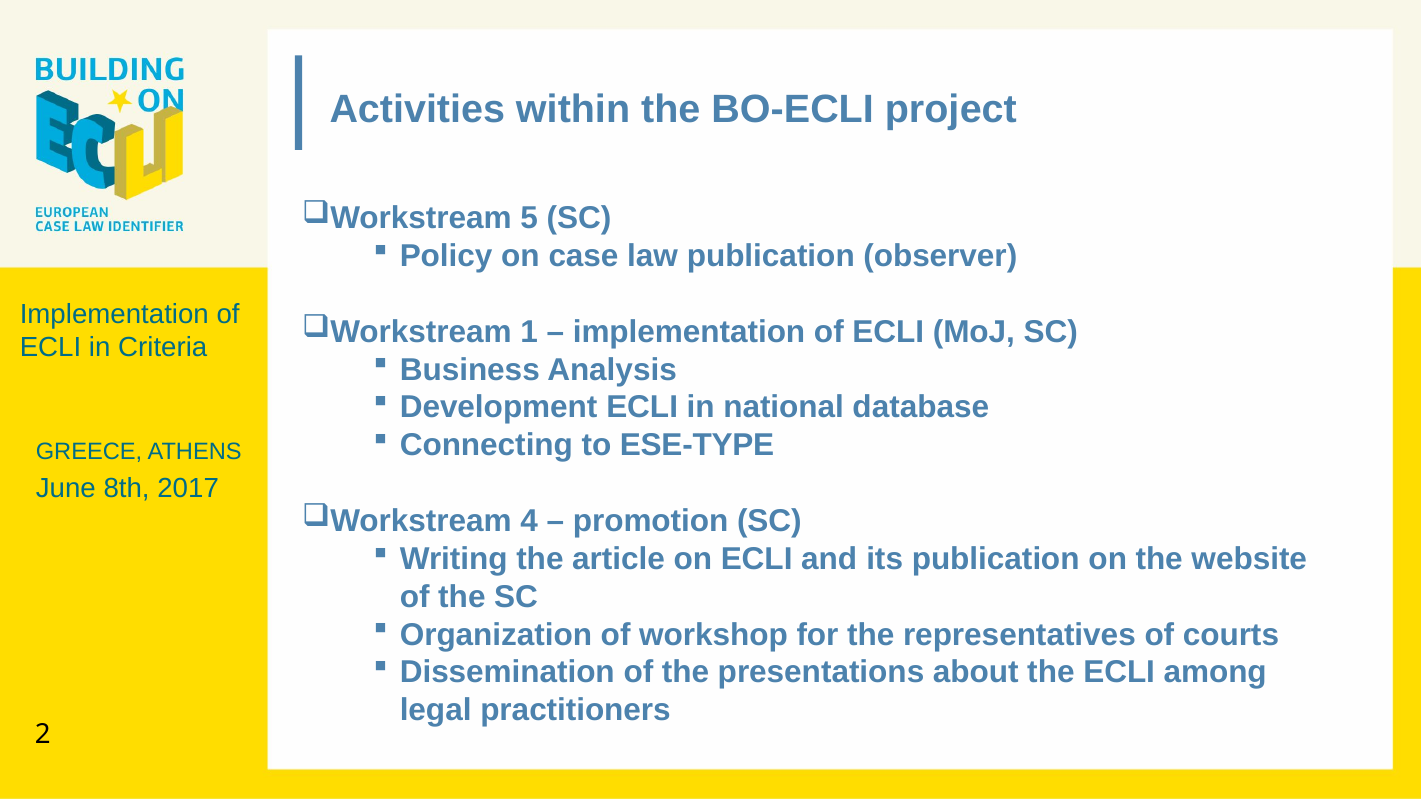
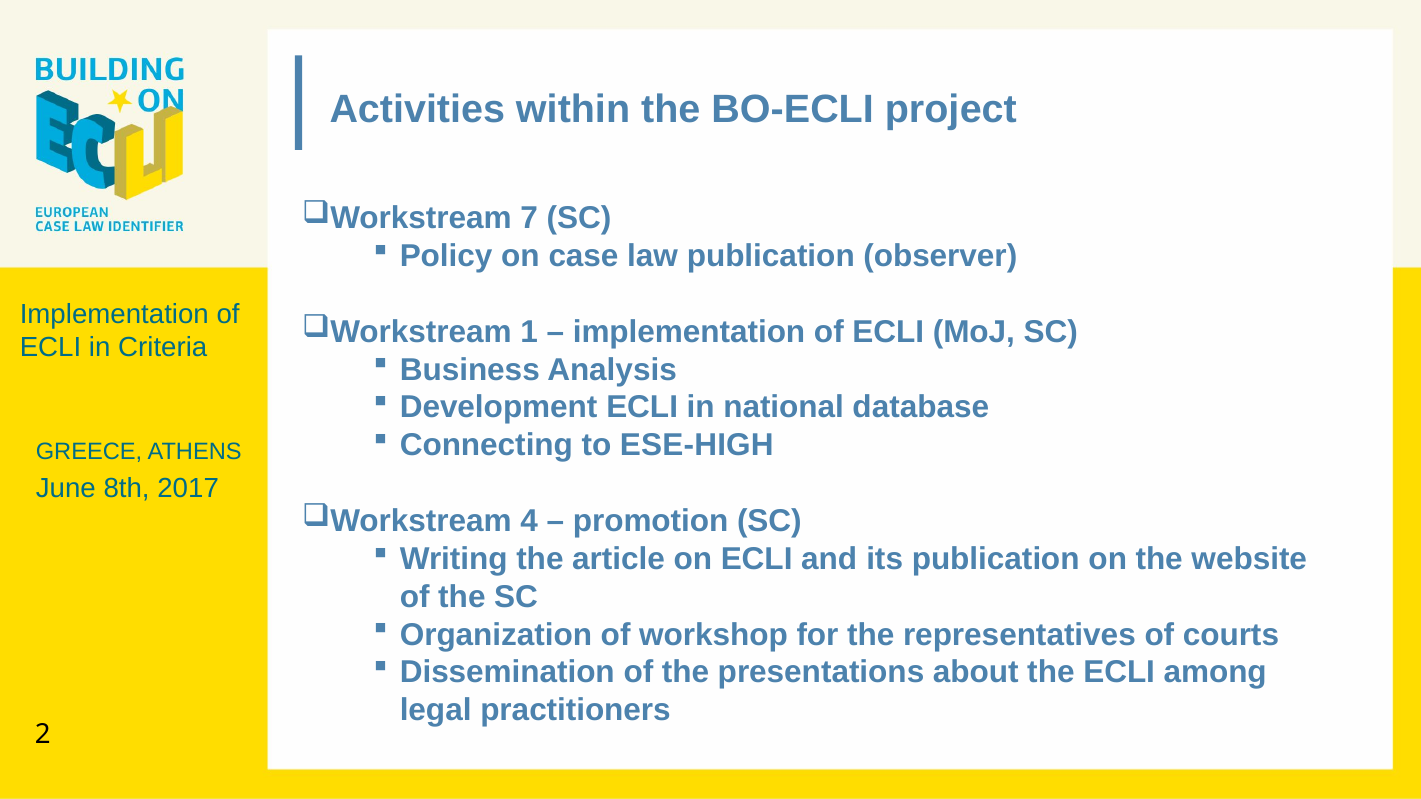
5: 5 -> 7
ESE-TYPE: ESE-TYPE -> ESE-HIGH
